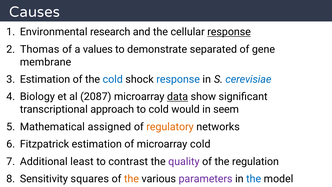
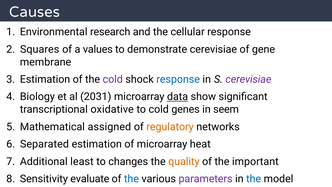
response at (229, 32) underline: present -> none
Thomas: Thomas -> Squares
demonstrate separated: separated -> cerevisiae
cold at (113, 79) colour: blue -> purple
cerevisiae at (248, 79) colour: blue -> purple
2087: 2087 -> 2031
approach: approach -> oxidative
would: would -> genes
Fitzpatrick: Fitzpatrick -> Separated
microarray cold: cold -> heat
contrast: contrast -> changes
quality colour: purple -> orange
regulation: regulation -> important
squares: squares -> evaluate
the at (131, 179) colour: orange -> blue
